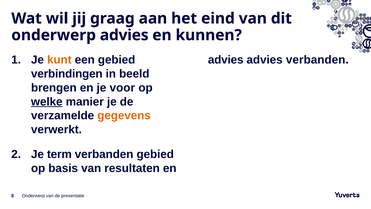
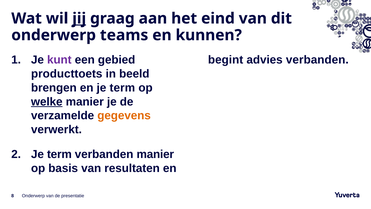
jij underline: none -> present
onderwerp advies: advies -> teams
kunt colour: orange -> purple
advies at (226, 60): advies -> begint
verbindingen: verbindingen -> producttoets
en je voor: voor -> term
verbanden gebied: gebied -> manier
